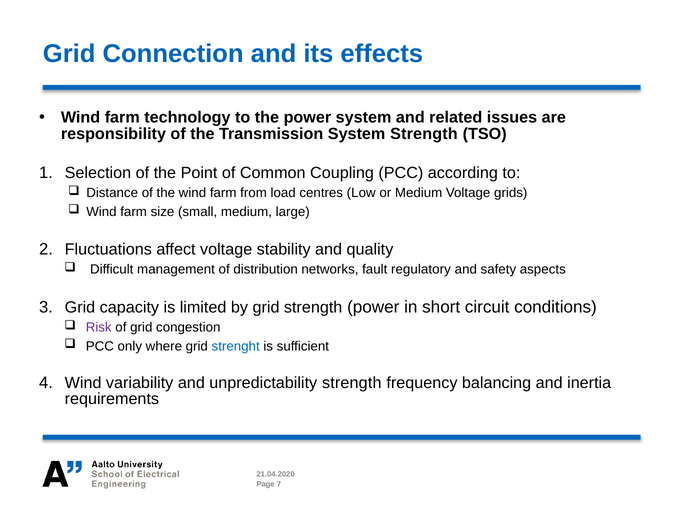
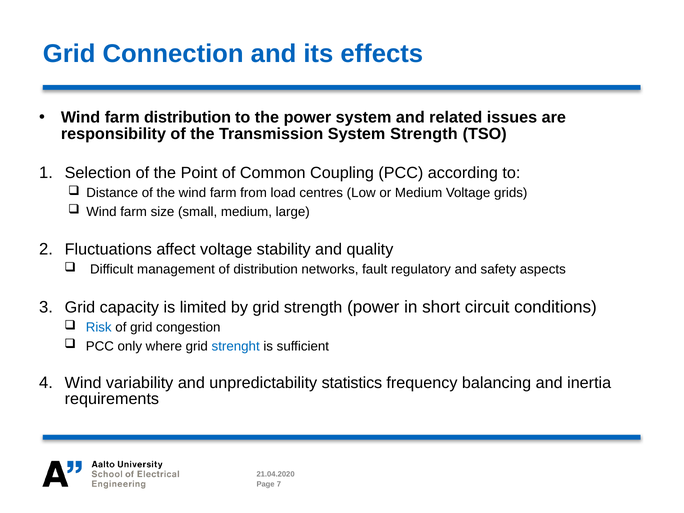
farm technology: technology -> distribution
Risk colour: purple -> blue
unpredictability strength: strength -> statistics
